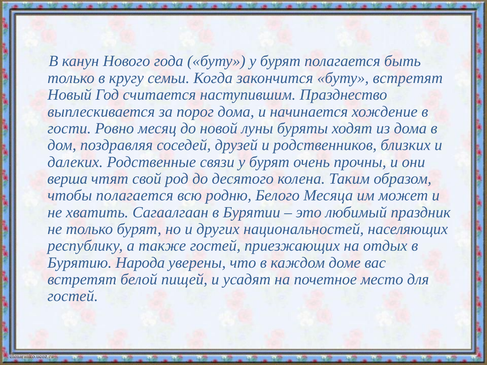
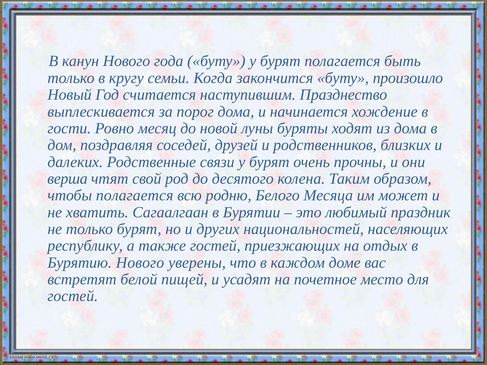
буту встретят: встретят -> произошло
Бурятию Народа: Народа -> Нового
